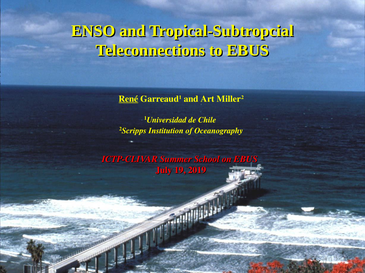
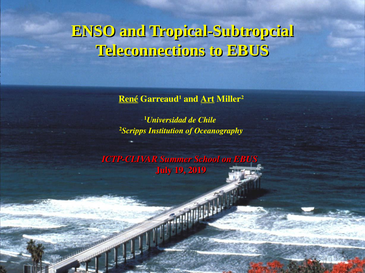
Art underline: none -> present
